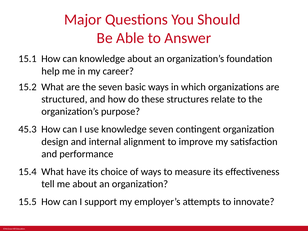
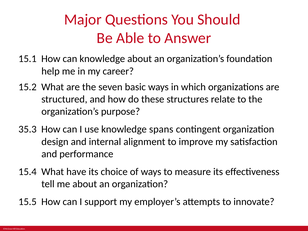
45.3: 45.3 -> 35.3
knowledge seven: seven -> spans
